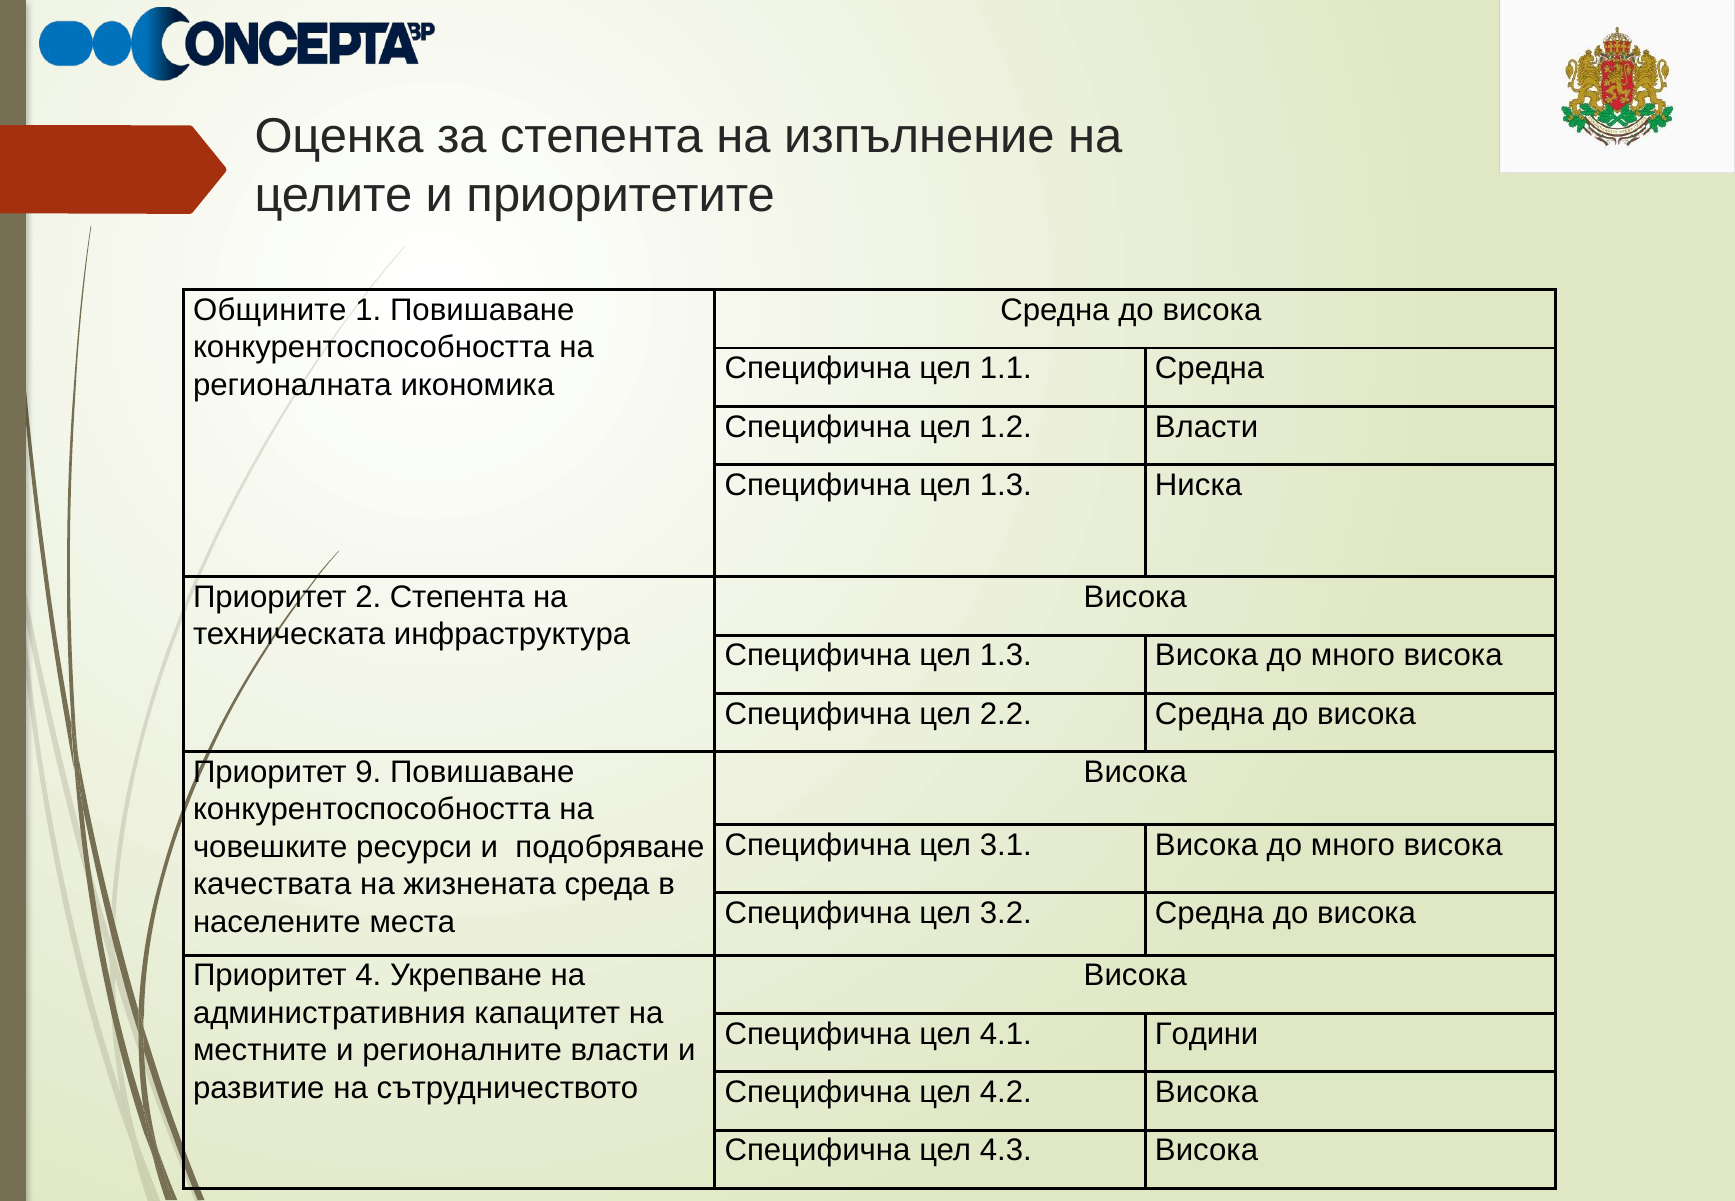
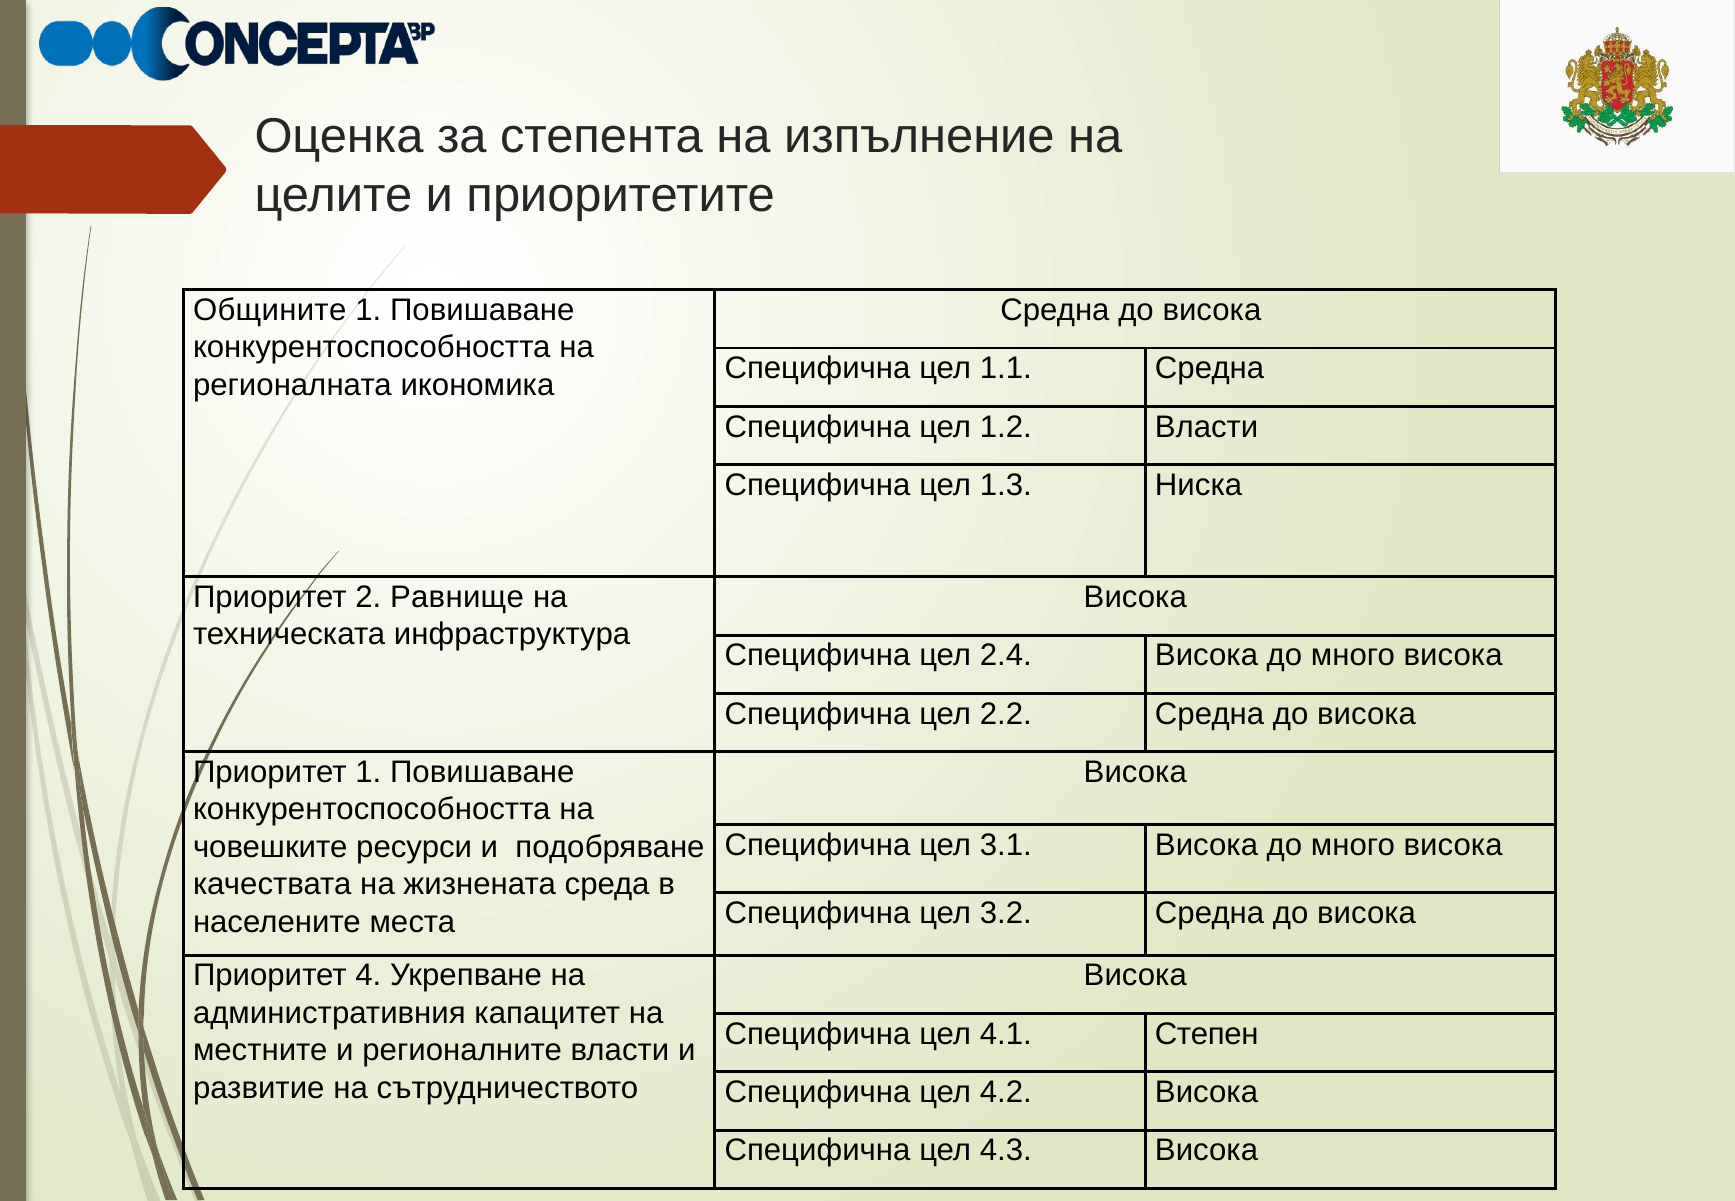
2 Степента: Степента -> Равнище
1.3 at (1006, 656): 1.3 -> 2.4
Приоритет 9: 9 -> 1
Години: Години -> Степен
